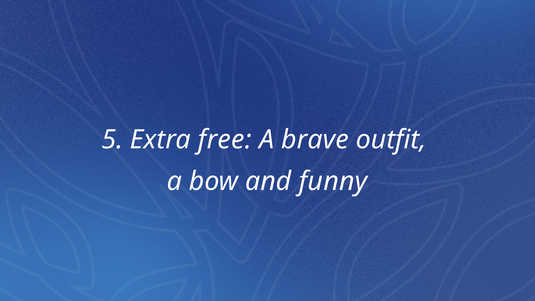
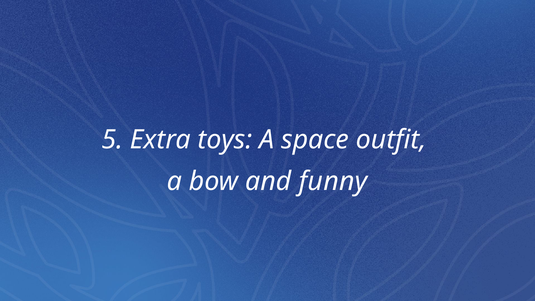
free: free -> toys
brave: brave -> space
